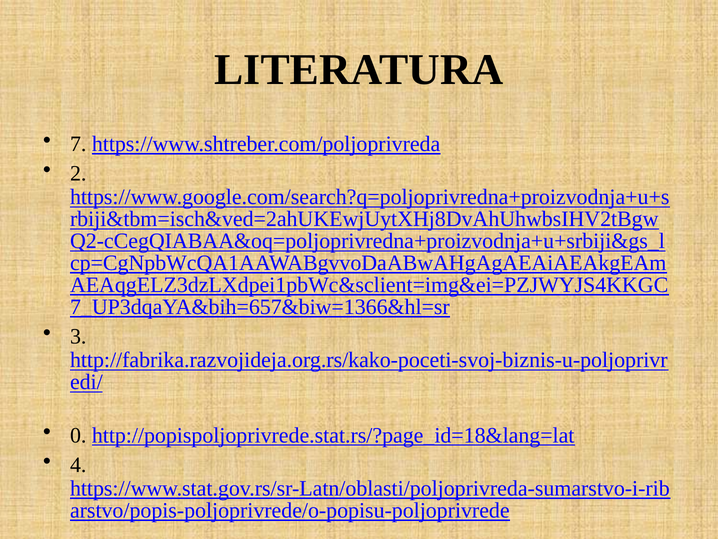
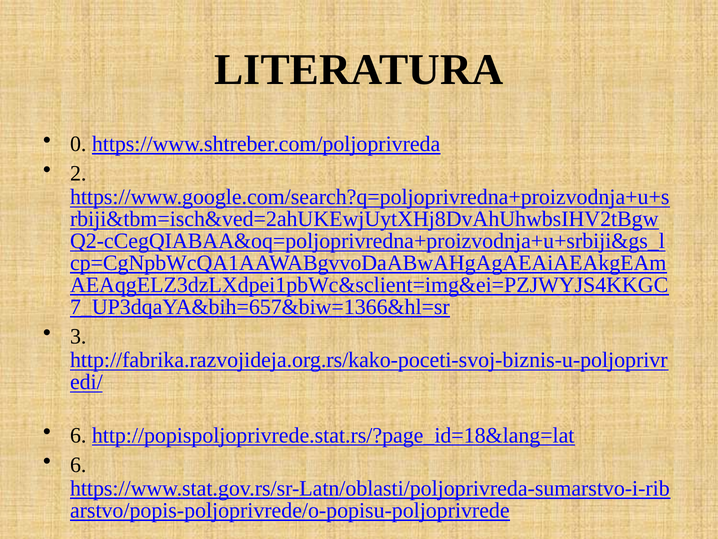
7 at (78, 144): 7 -> 0
0 at (78, 435): 0 -> 6
4 at (78, 464): 4 -> 6
